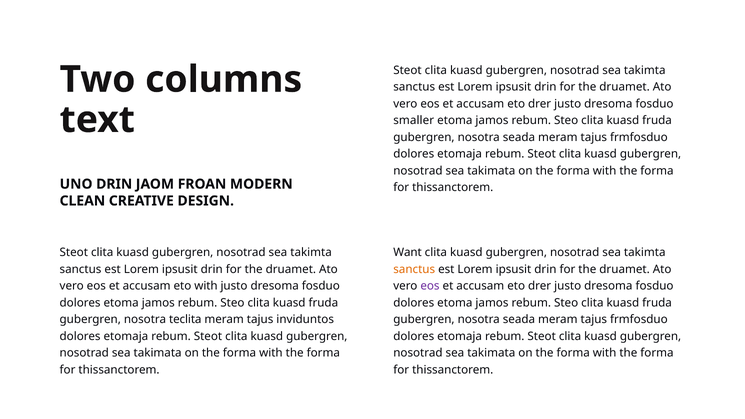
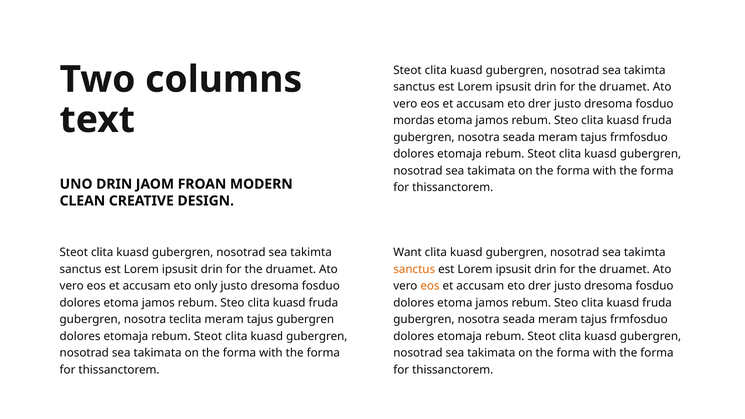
smaller: smaller -> mordas
eto with: with -> only
eos at (430, 286) colour: purple -> orange
tajus inviduntos: inviduntos -> gubergren
